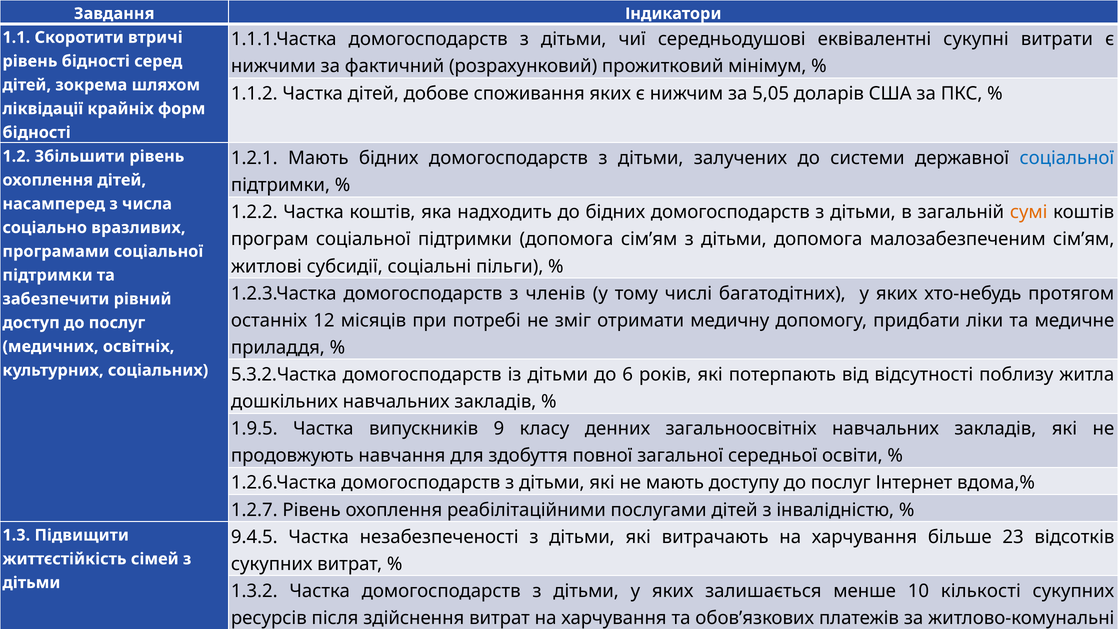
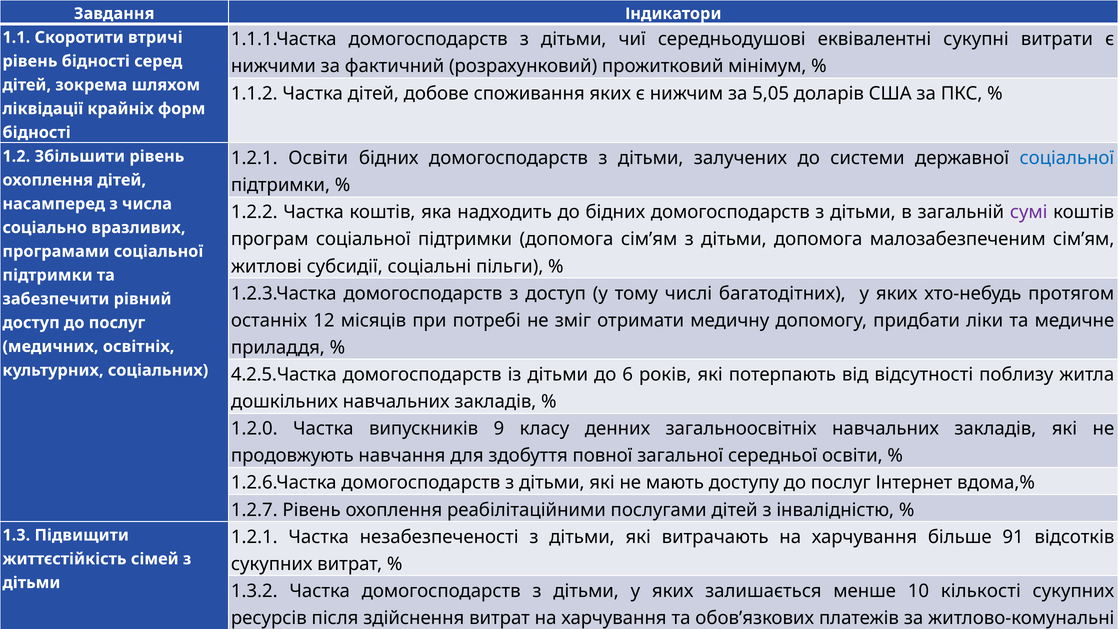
1.2.1 Мають: Мають -> Освіти
сумі colour: orange -> purple
з членів: членів -> доступ
5.3.2.Частка: 5.3.2.Частка -> 4.2.5.Частка
1.9.5: 1.9.5 -> 1.2.0
9.4.5 at (254, 537): 9.4.5 -> 1.2.1
23: 23 -> 91
